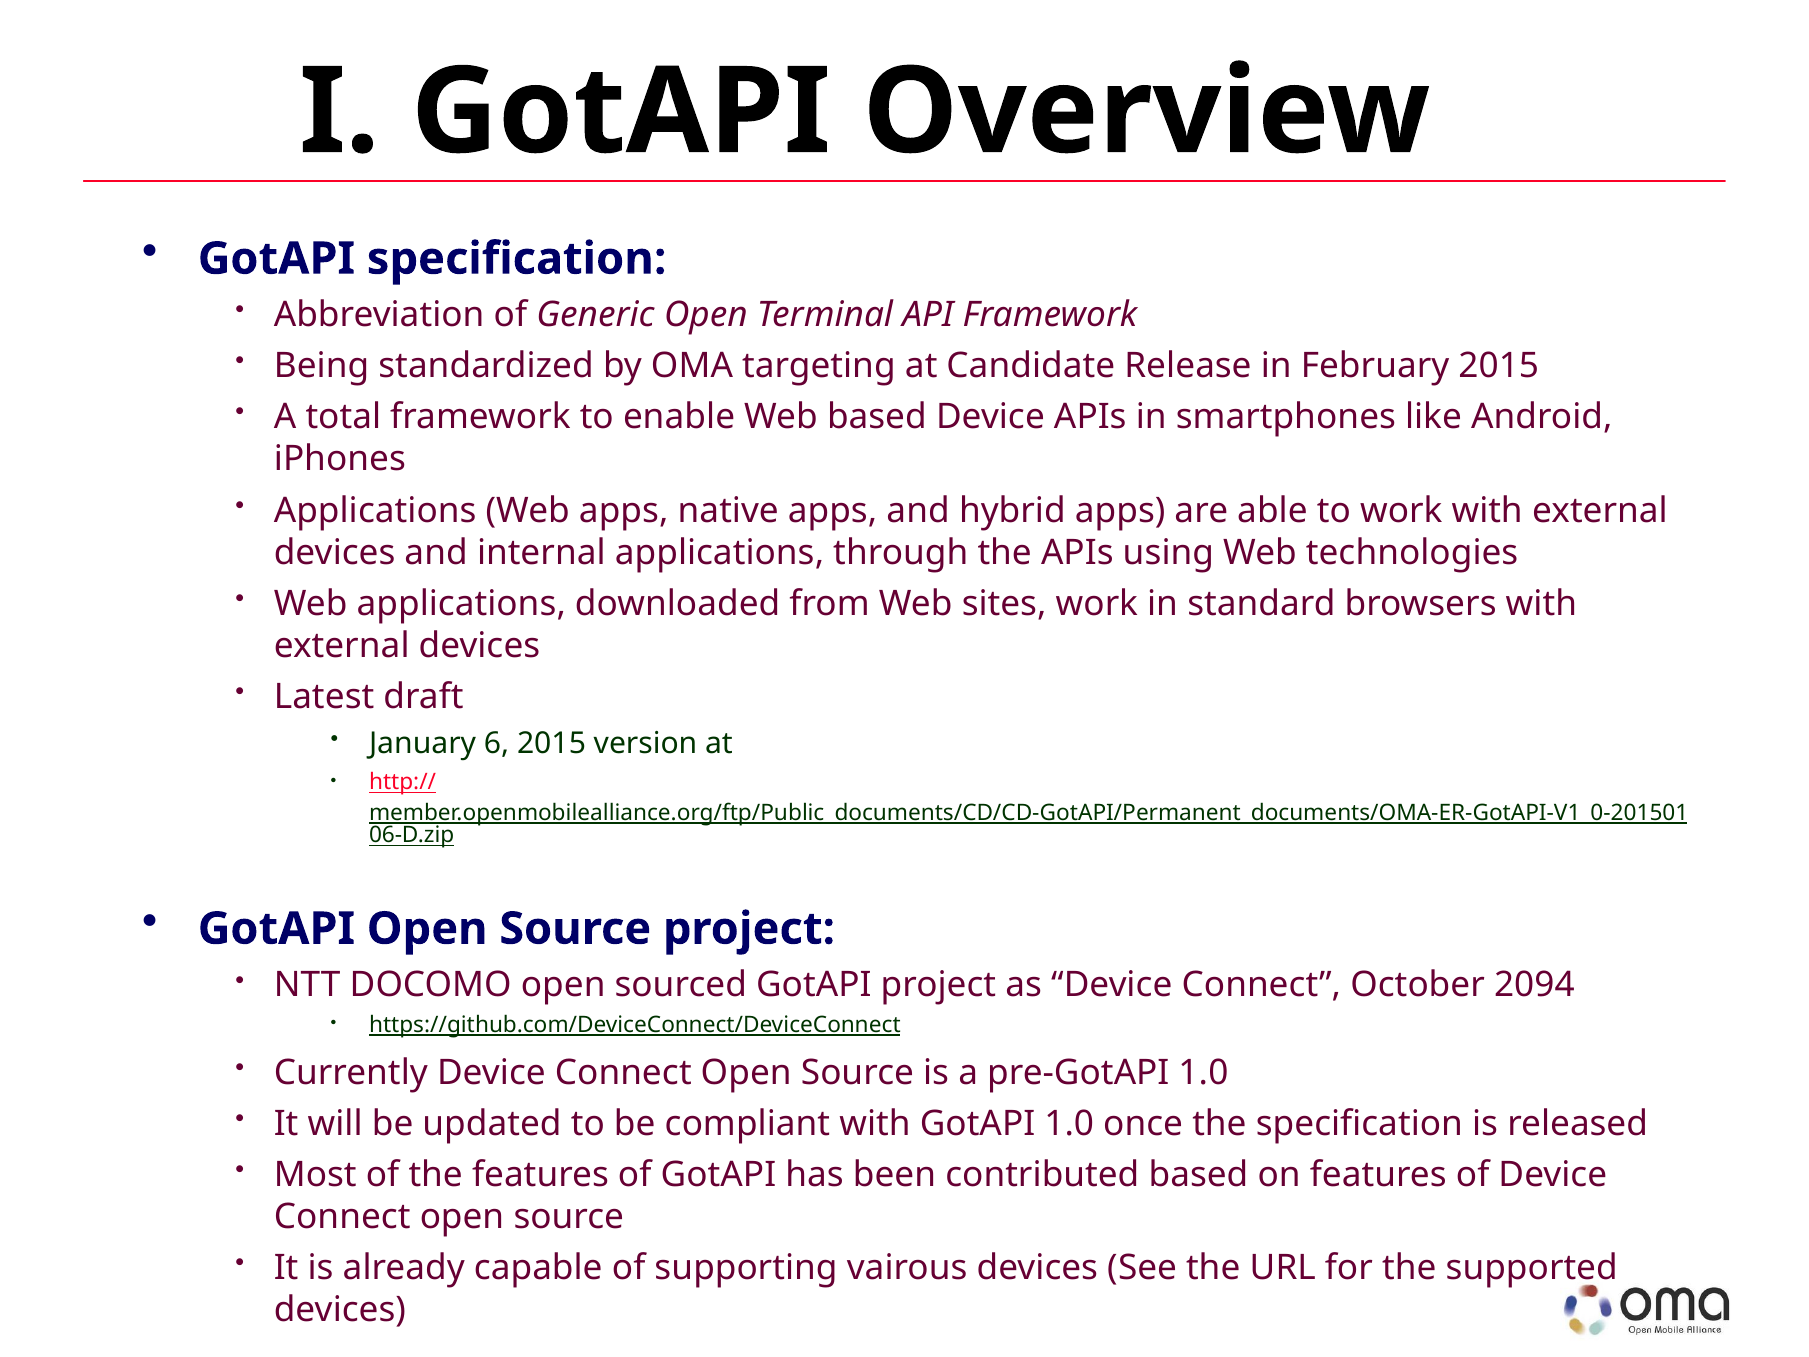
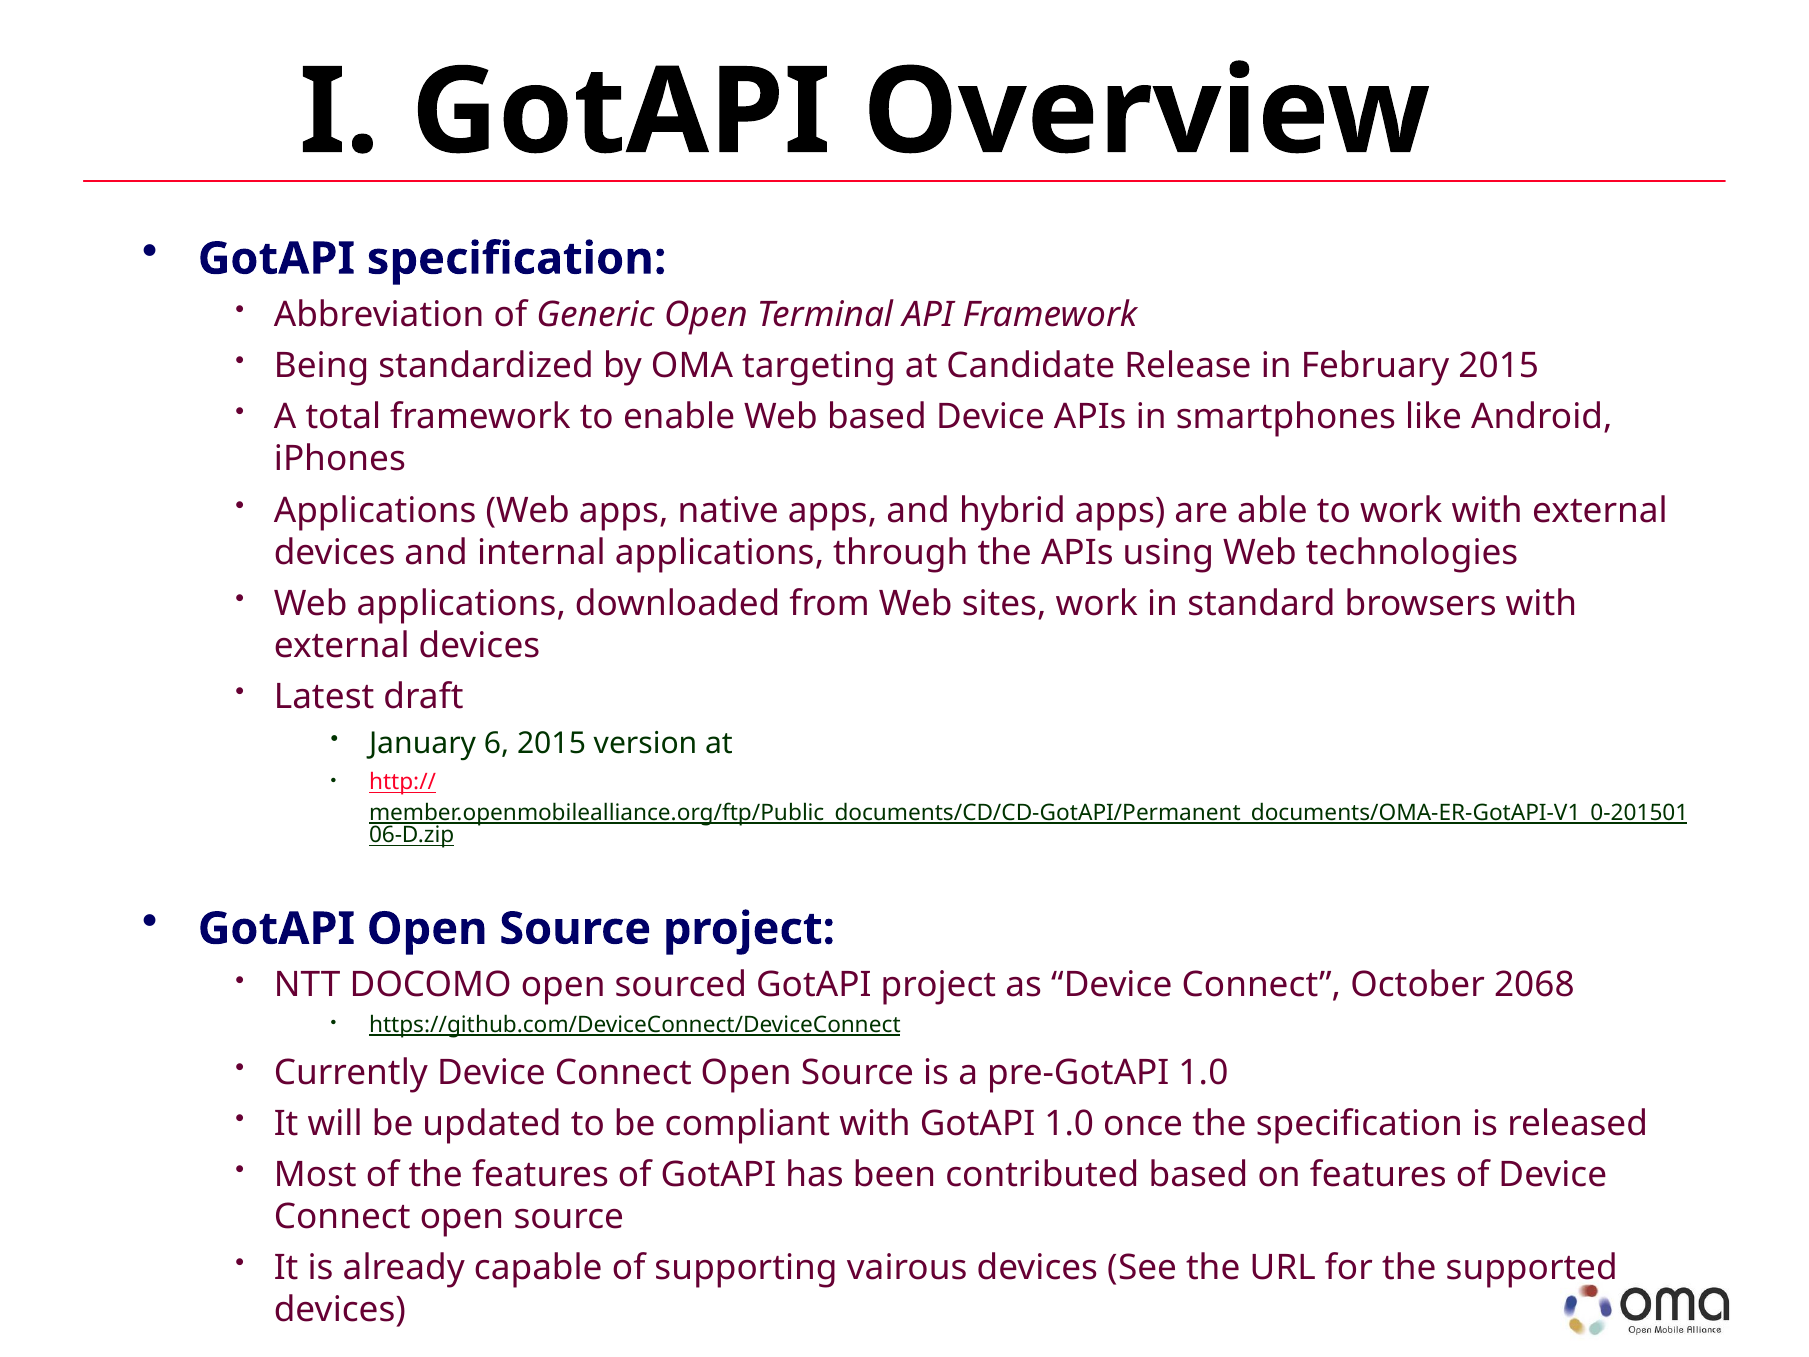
2094: 2094 -> 2068
